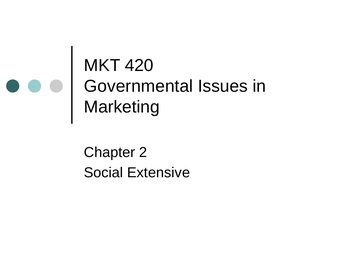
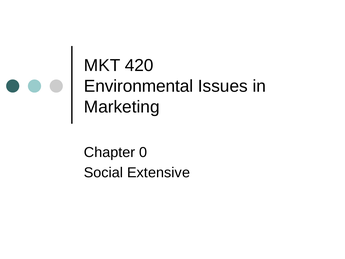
Governmental: Governmental -> Environmental
2: 2 -> 0
